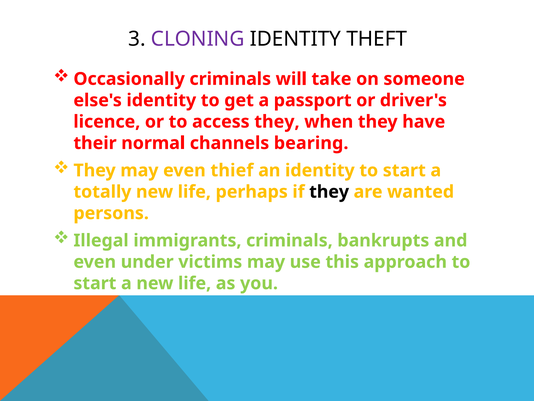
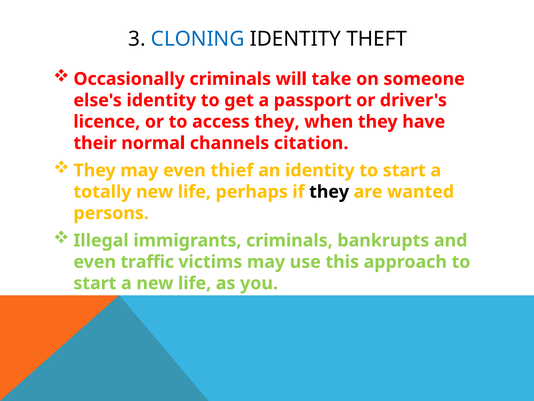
CLONING colour: purple -> blue
bearing: bearing -> citation
under: under -> traffic
